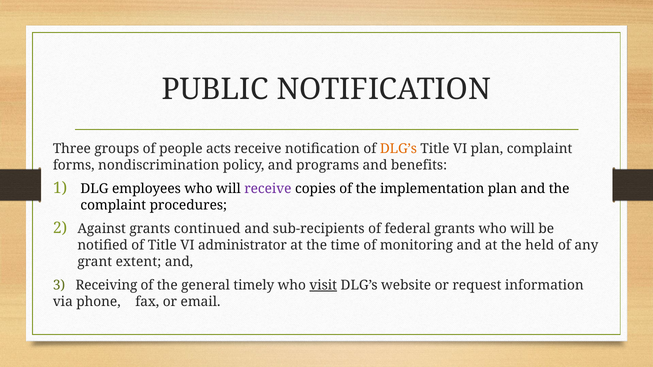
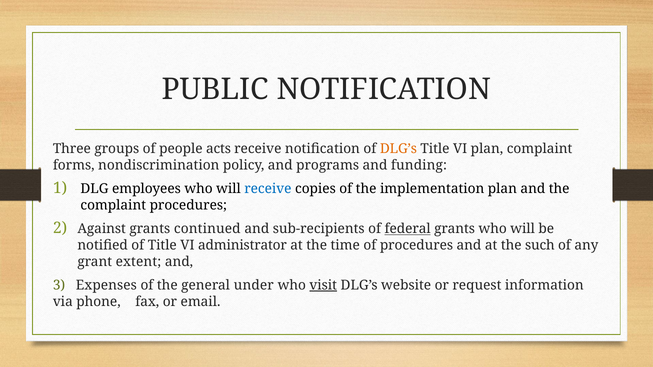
benefits: benefits -> funding
receive at (268, 189) colour: purple -> blue
federal underline: none -> present
of monitoring: monitoring -> procedures
held: held -> such
Receiving: Receiving -> Expenses
timely: timely -> under
